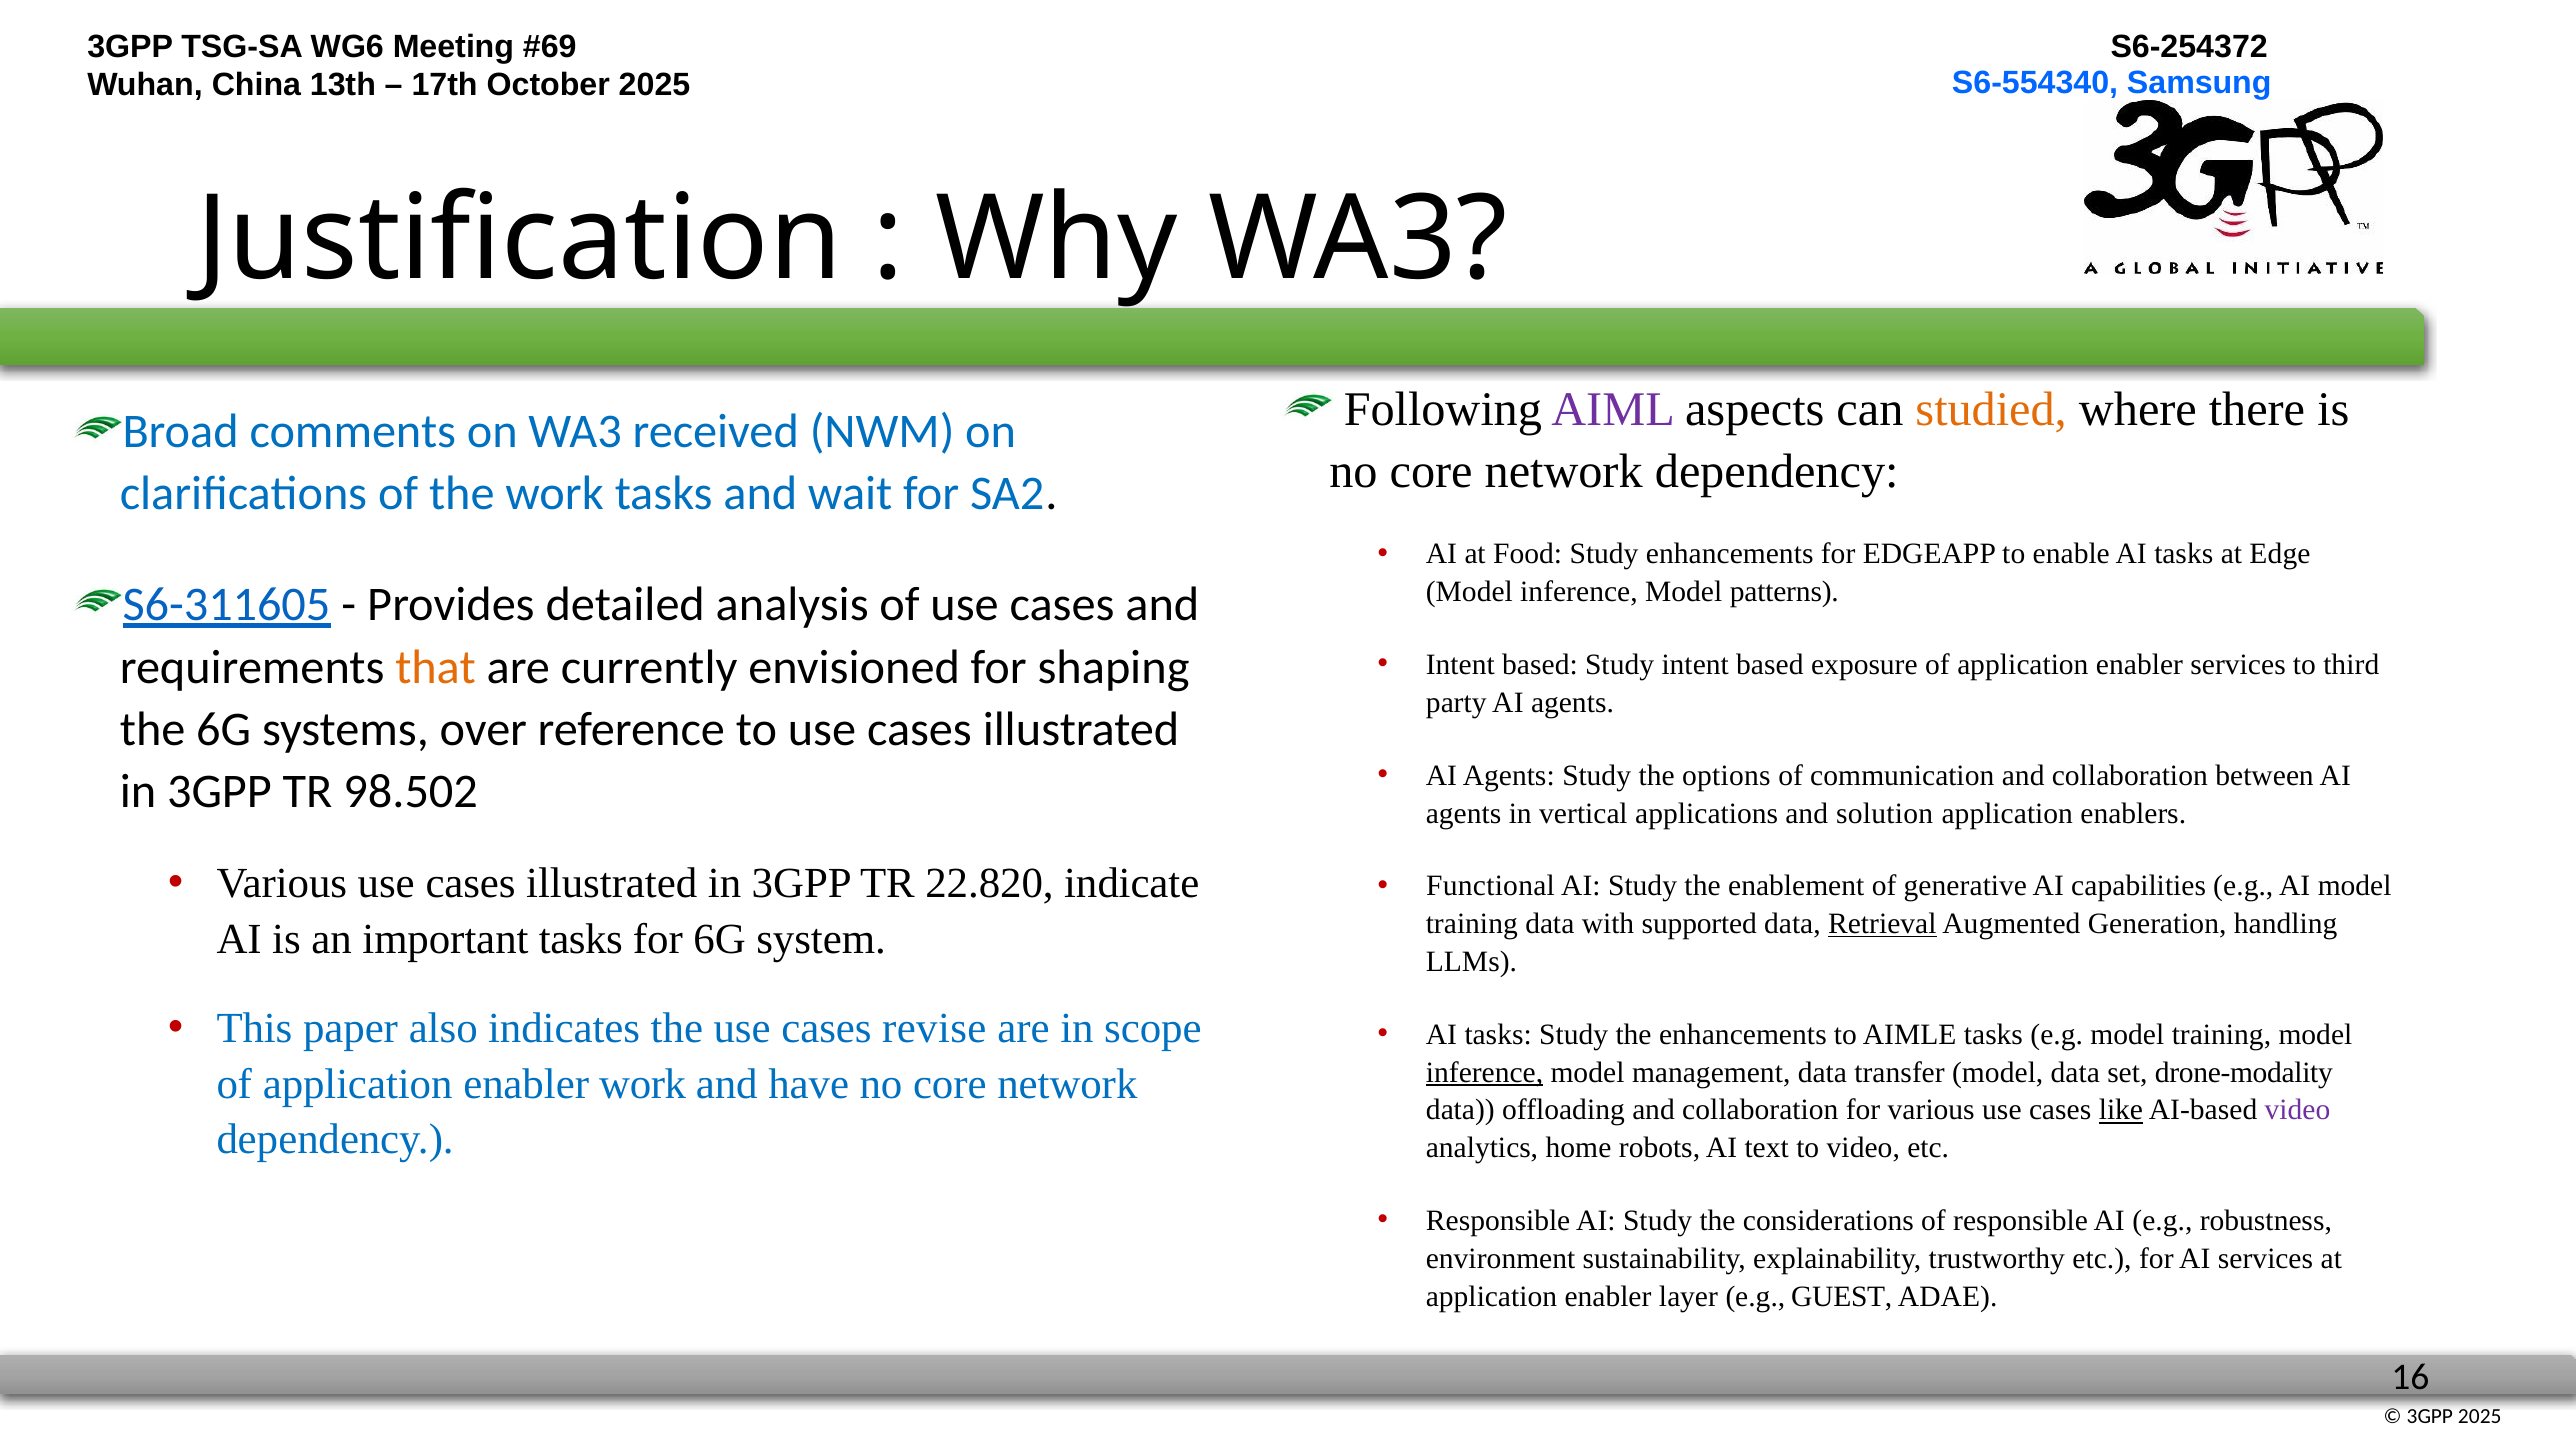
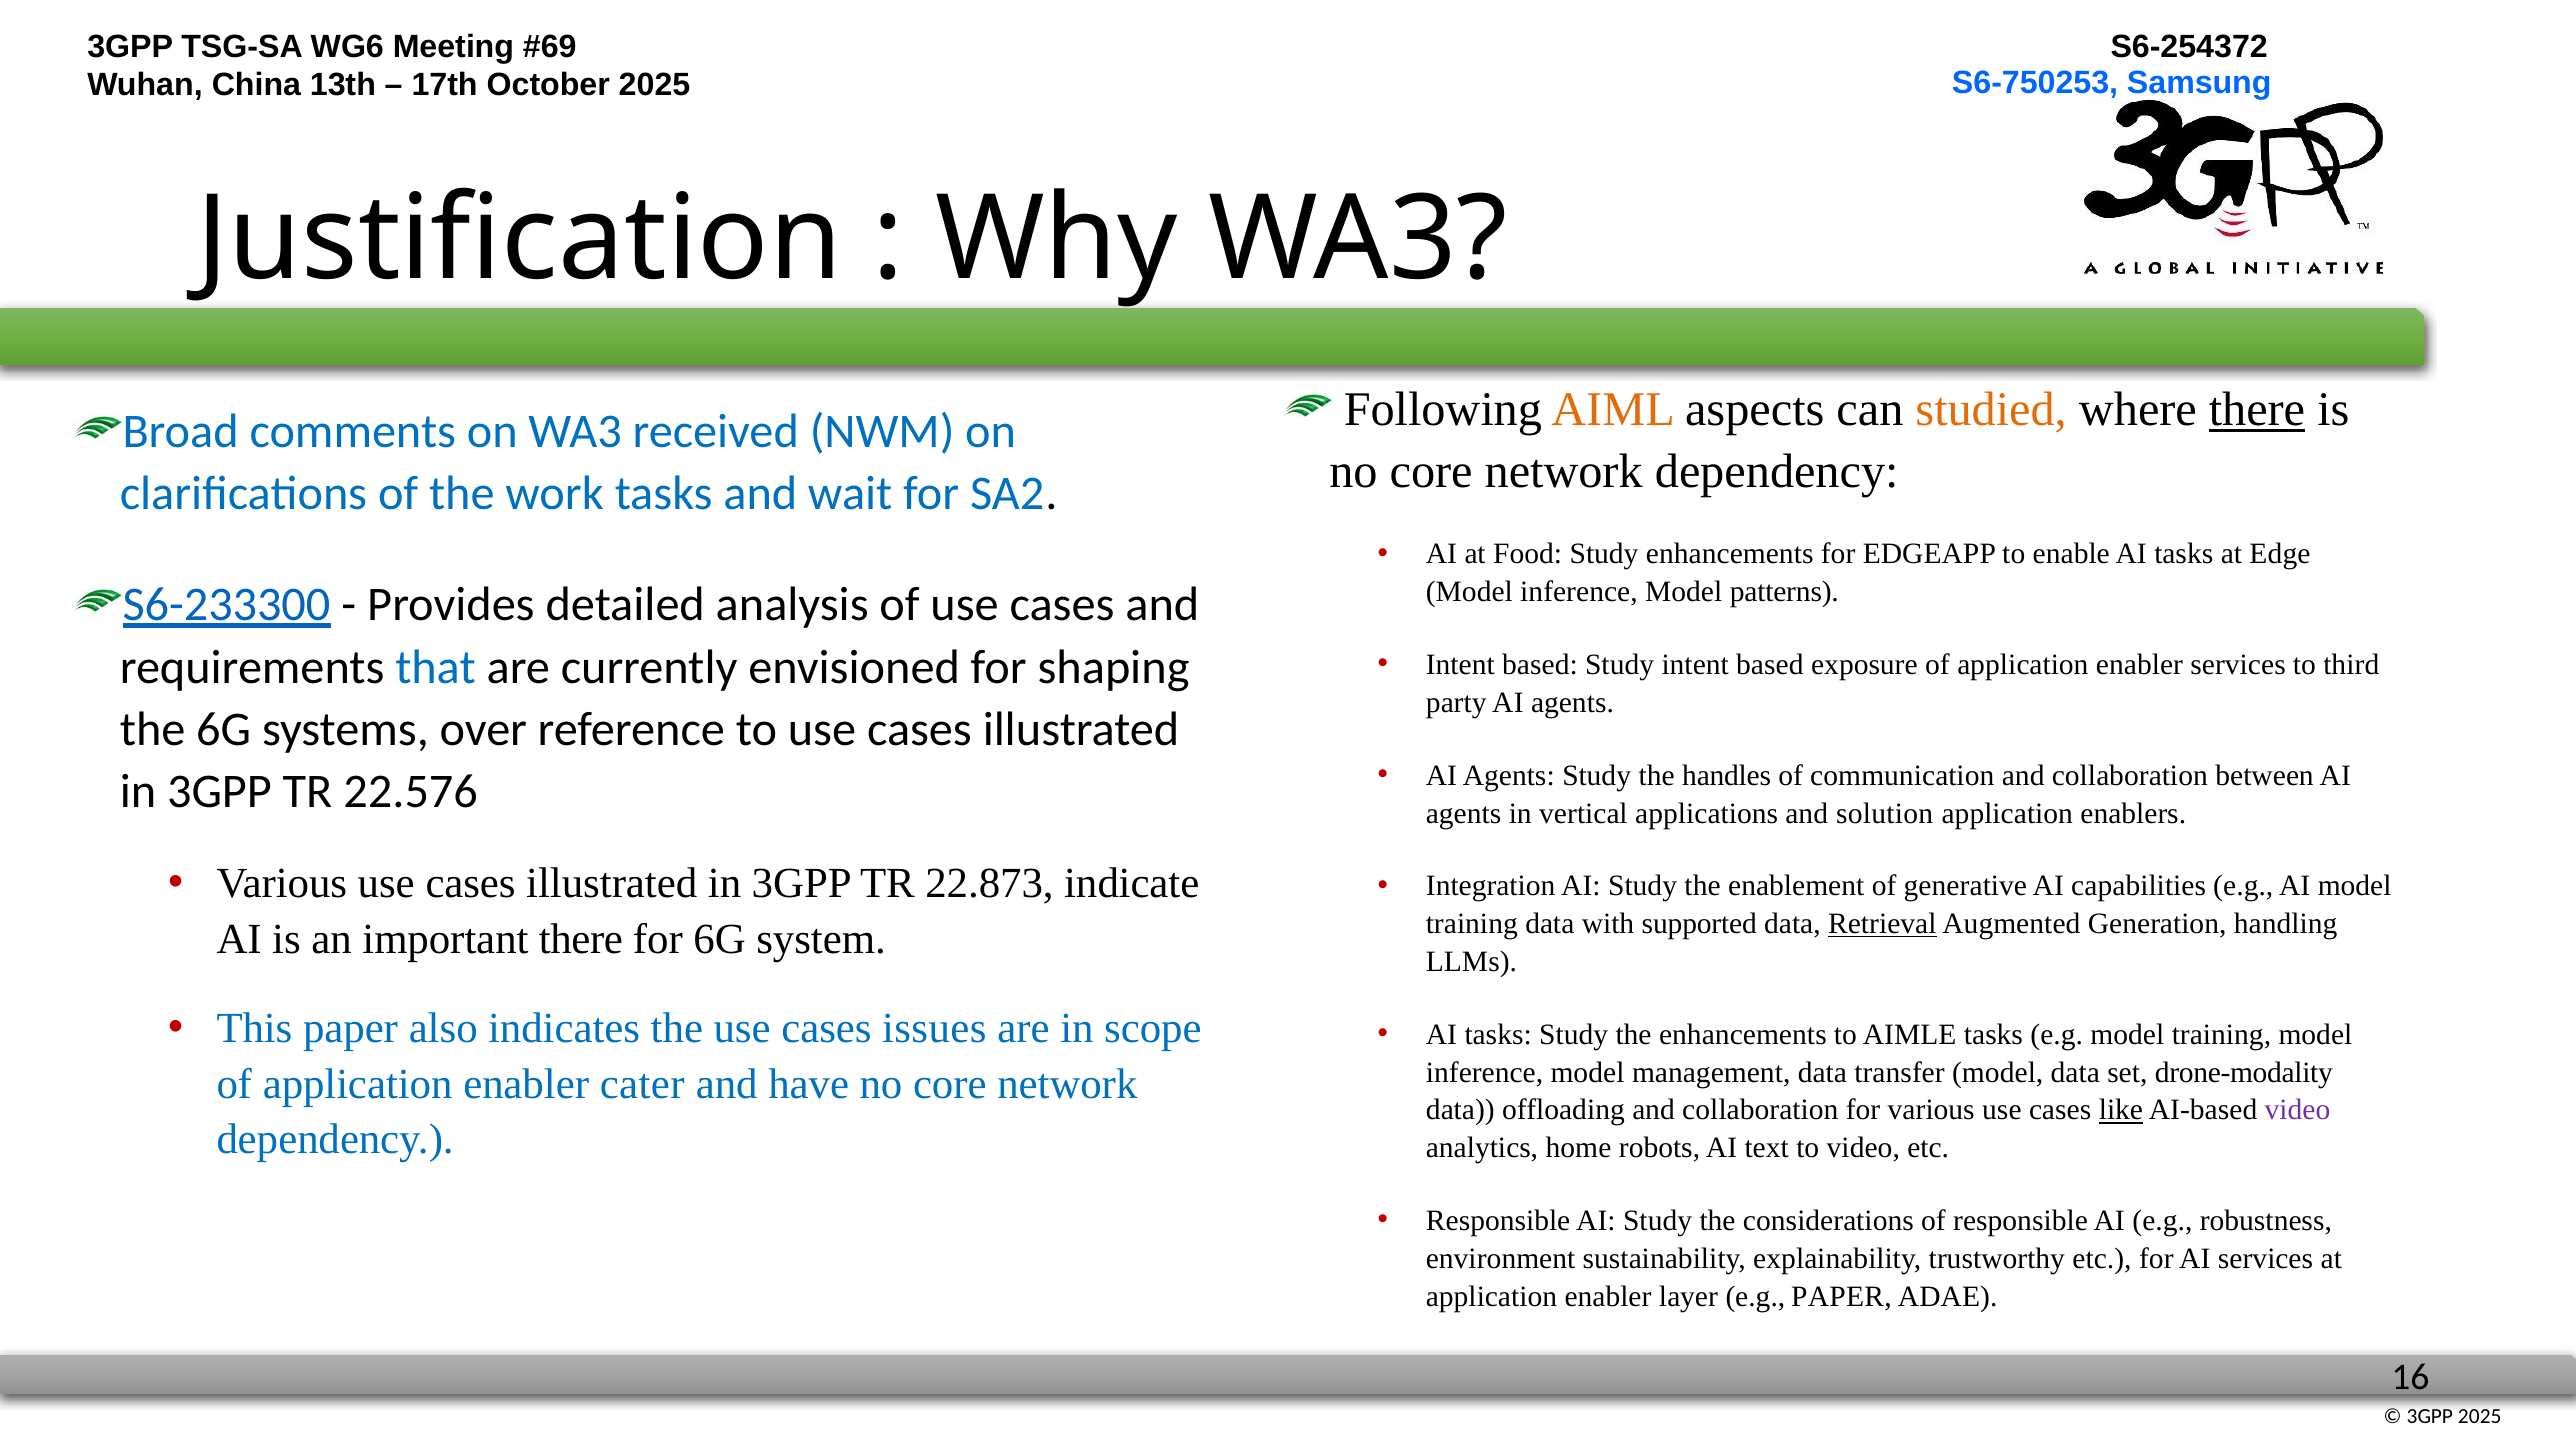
S6-554340: S6-554340 -> S6-750253
AIML colour: purple -> orange
there at (2257, 410) underline: none -> present
S6-311605: S6-311605 -> S6-233300
that colour: orange -> blue
options: options -> handles
98.502: 98.502 -> 22.576
22.820: 22.820 -> 22.873
Functional: Functional -> Integration
important tasks: tasks -> there
revise: revise -> issues
inference at (1485, 1072) underline: present -> none
enabler work: work -> cater
e.g GUEST: GUEST -> PAPER
